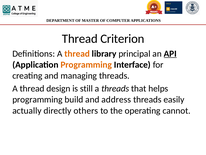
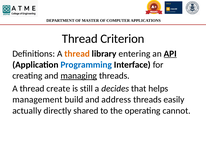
principal: principal -> entering
Programming at (86, 65) colour: orange -> blue
managing underline: none -> present
design: design -> create
a threads: threads -> decides
programming at (37, 99): programming -> management
others: others -> shared
